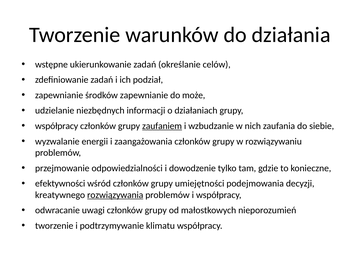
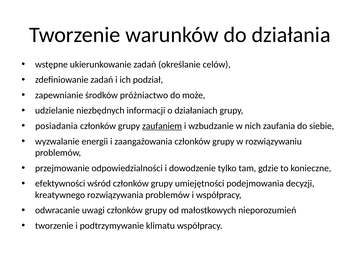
środków zapewnianie: zapewnianie -> próżniactwo
współpracy at (57, 126): współpracy -> posiadania
rozwiązywania underline: present -> none
